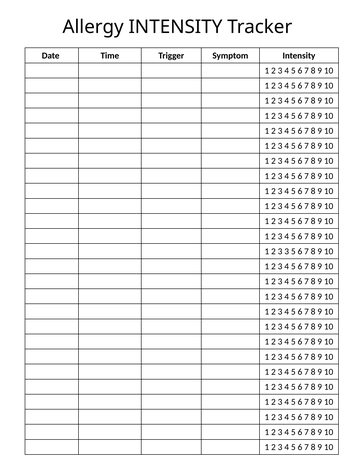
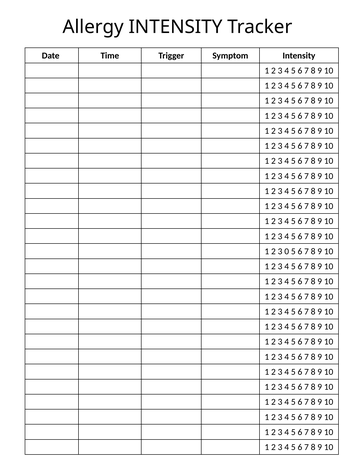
3 3: 3 -> 0
